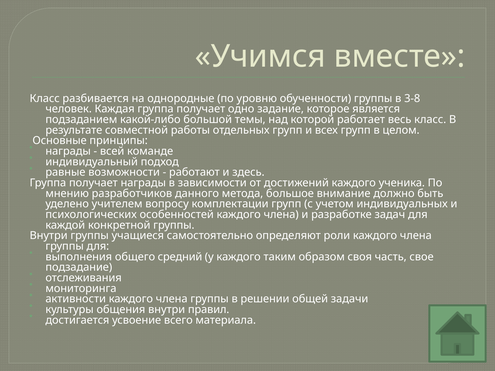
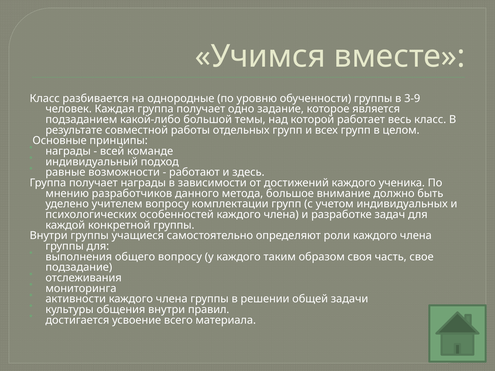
3-8: 3-8 -> 3-9
общего средний: средний -> вопросу
